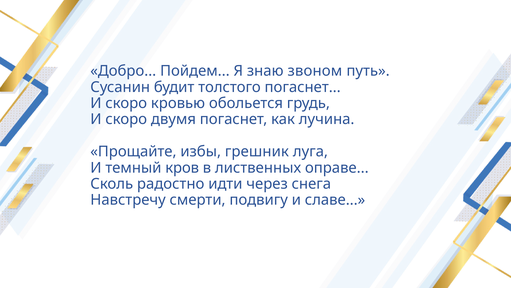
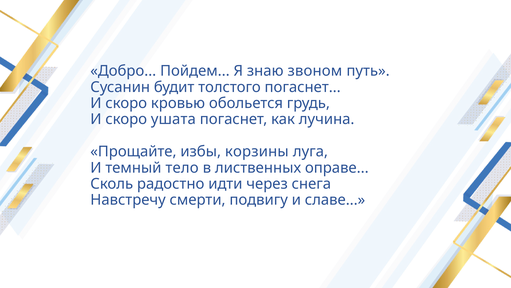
двумя: двумя -> ушата
грешник: грешник -> корзины
кров: кров -> тело
